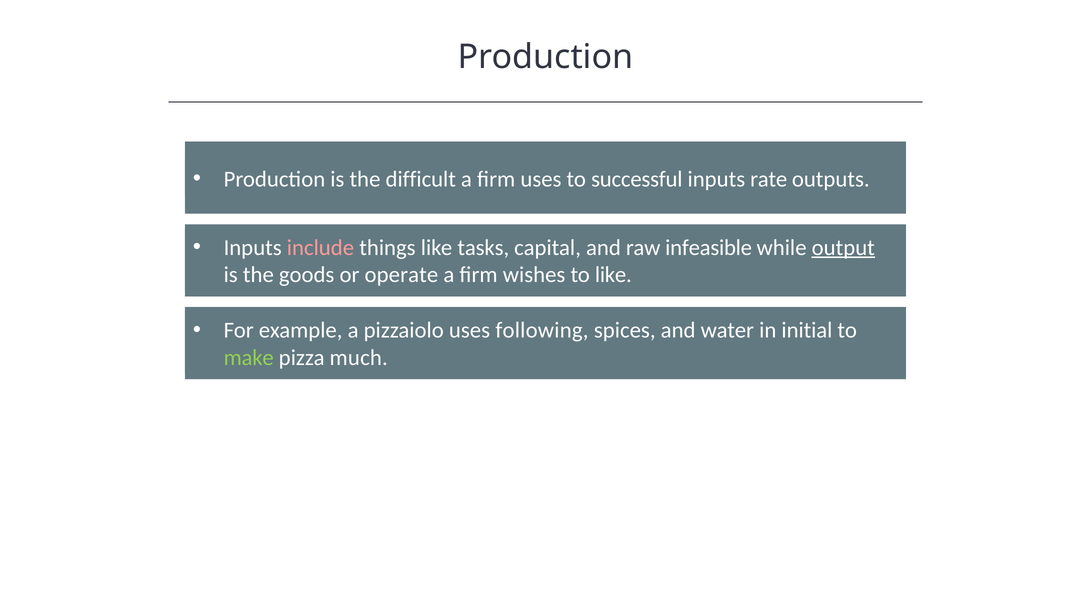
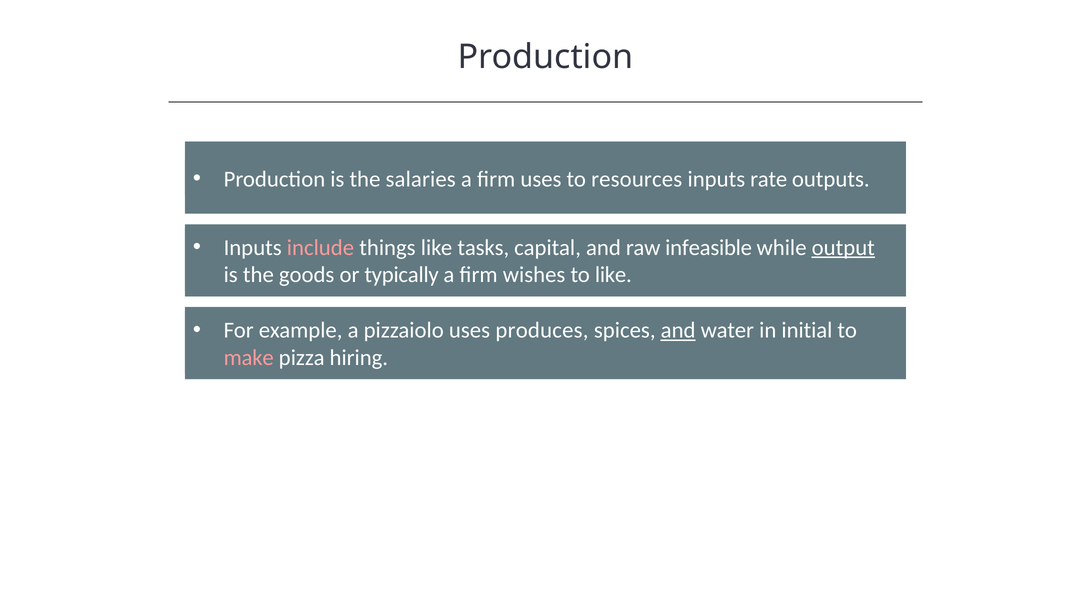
difficult: difficult -> salaries
successful: successful -> resources
operate: operate -> typically
following: following -> produces
and at (678, 330) underline: none -> present
make colour: light green -> pink
much: much -> hiring
